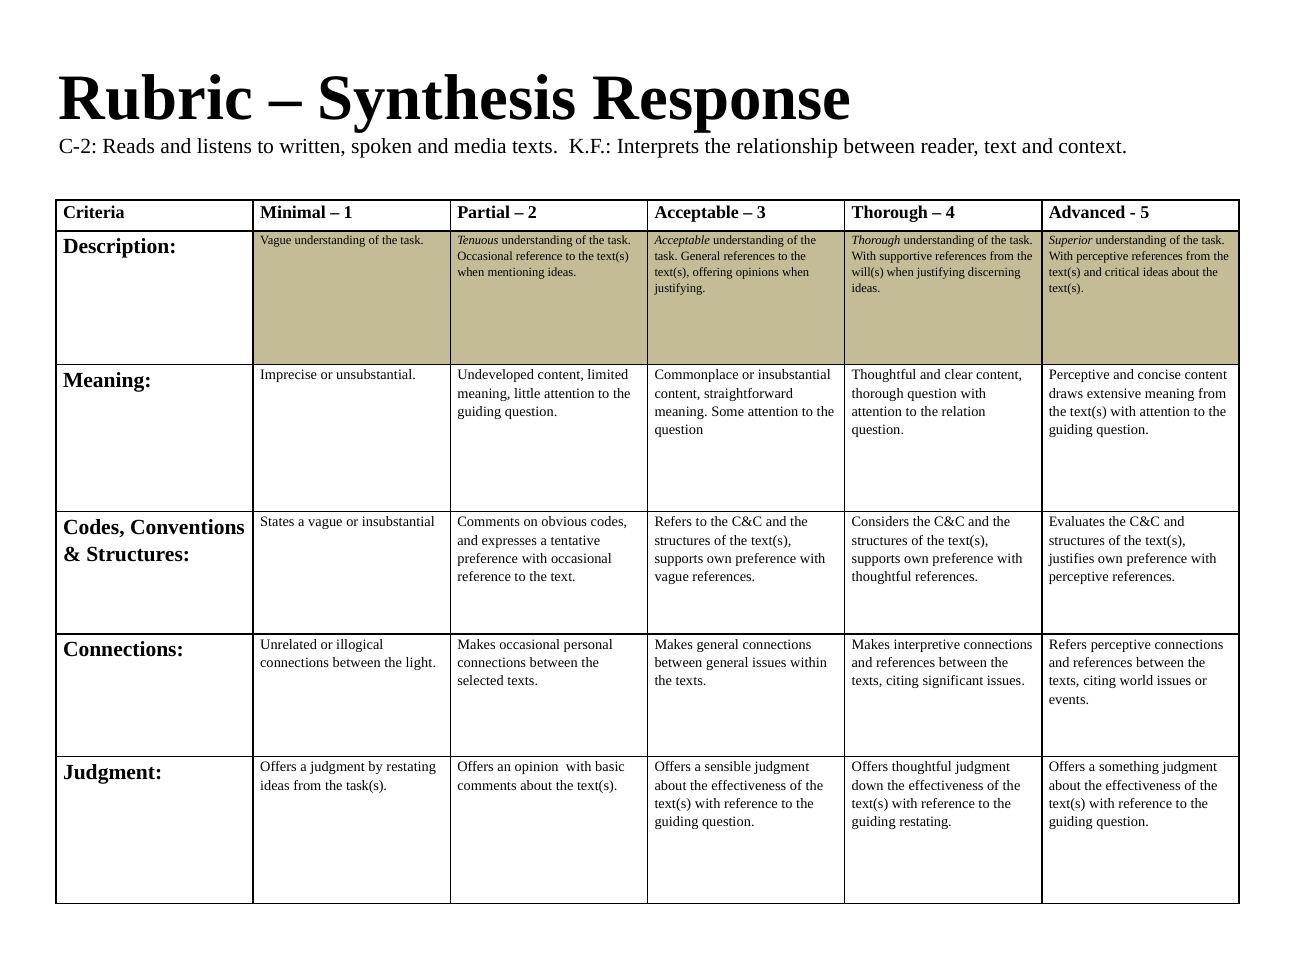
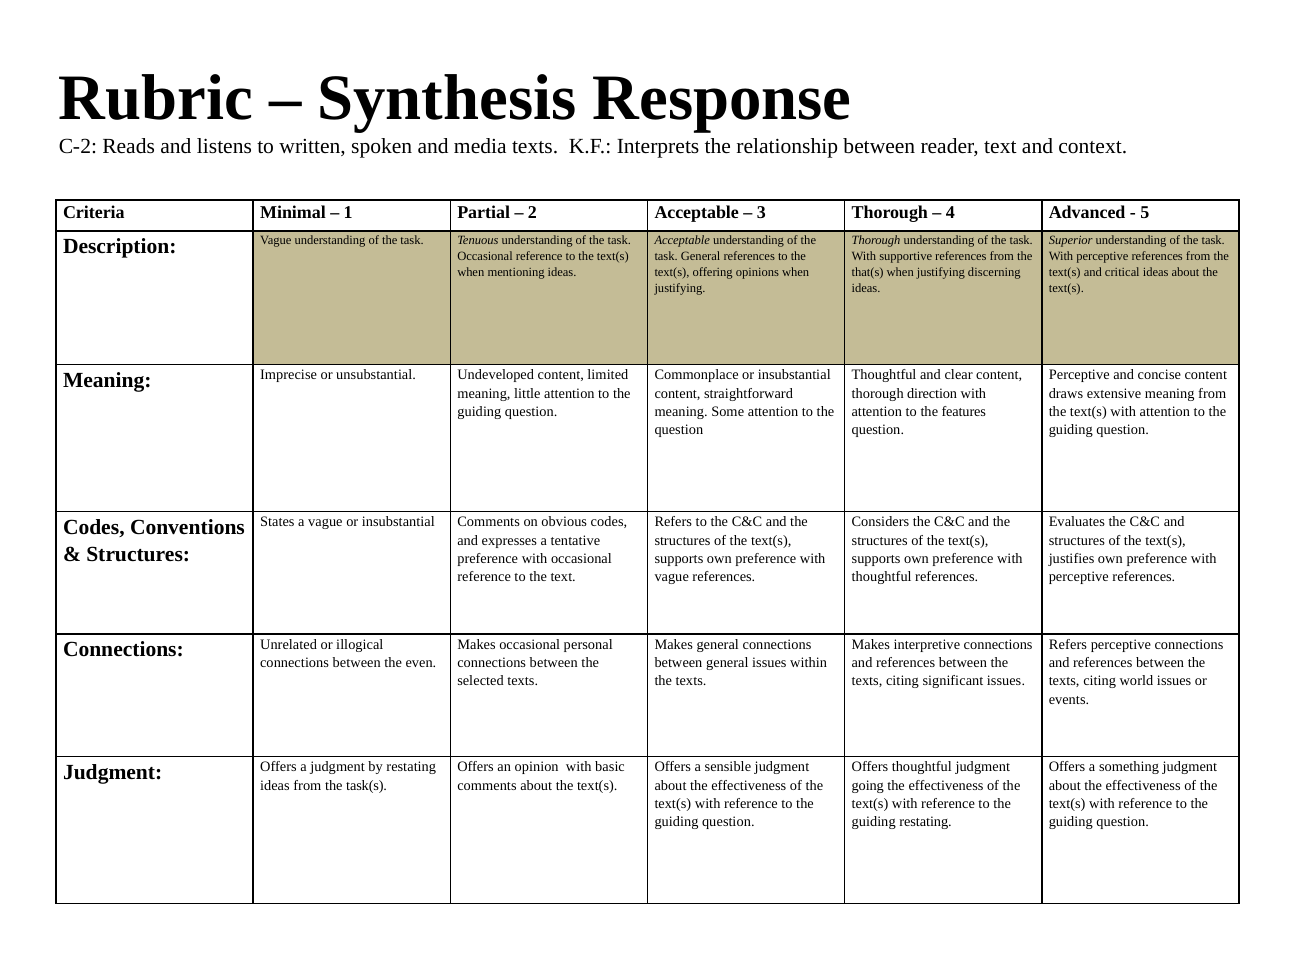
will(s: will(s -> that(s
thorough question: question -> direction
relation: relation -> features
light: light -> even
down: down -> going
